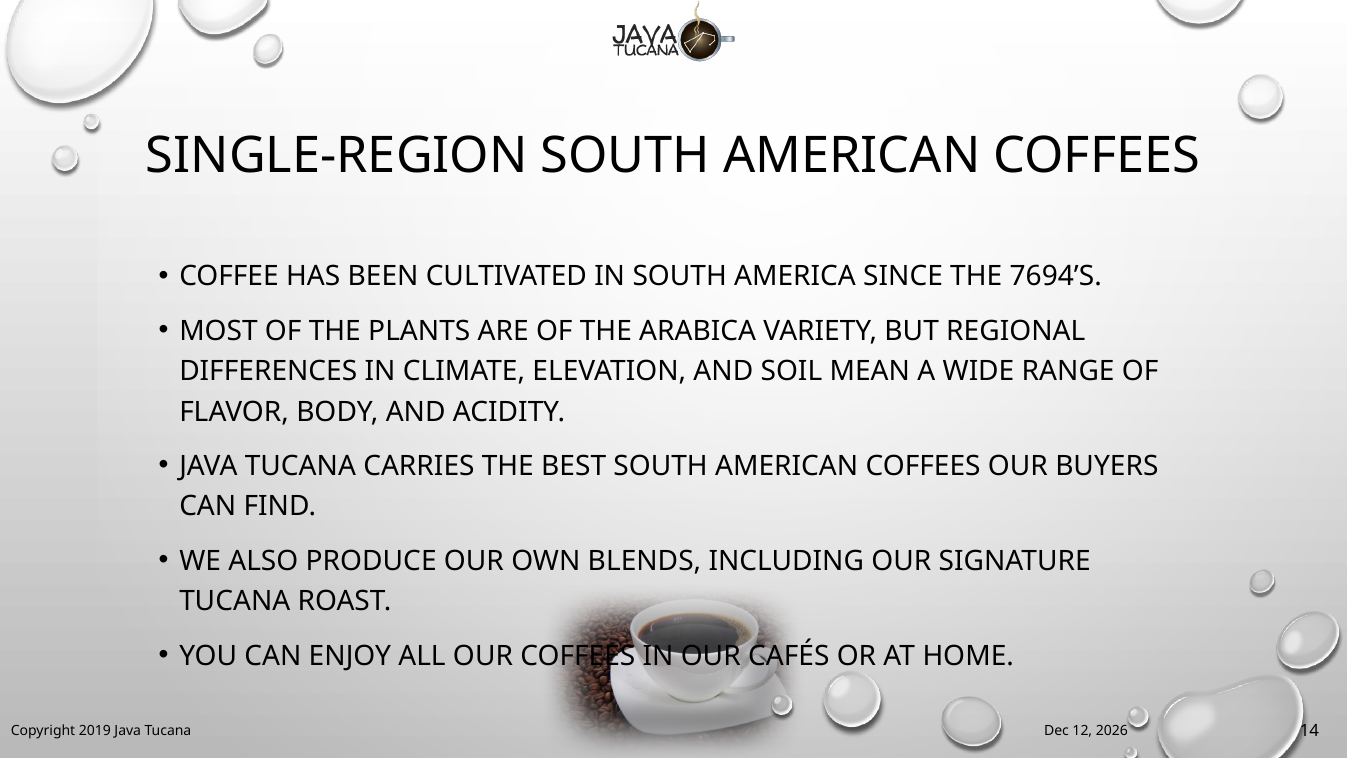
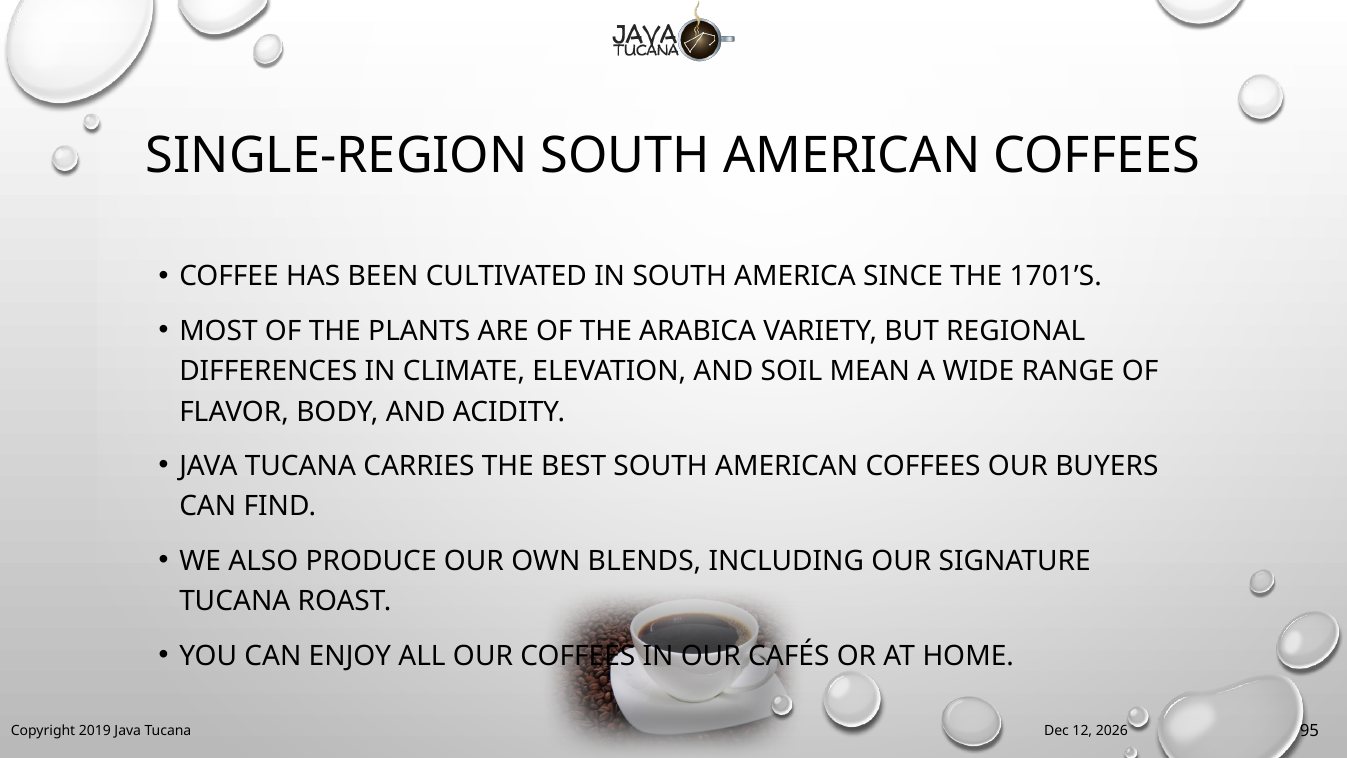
7694’S: 7694’S -> 1701’S
14: 14 -> 95
